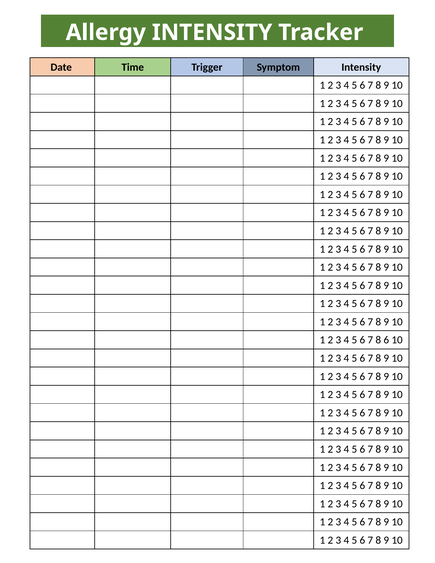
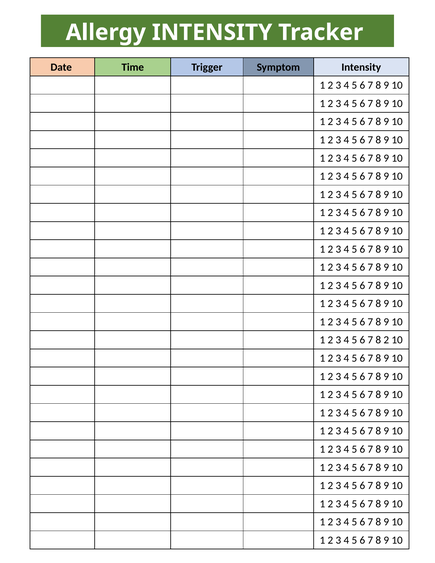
8 6: 6 -> 2
